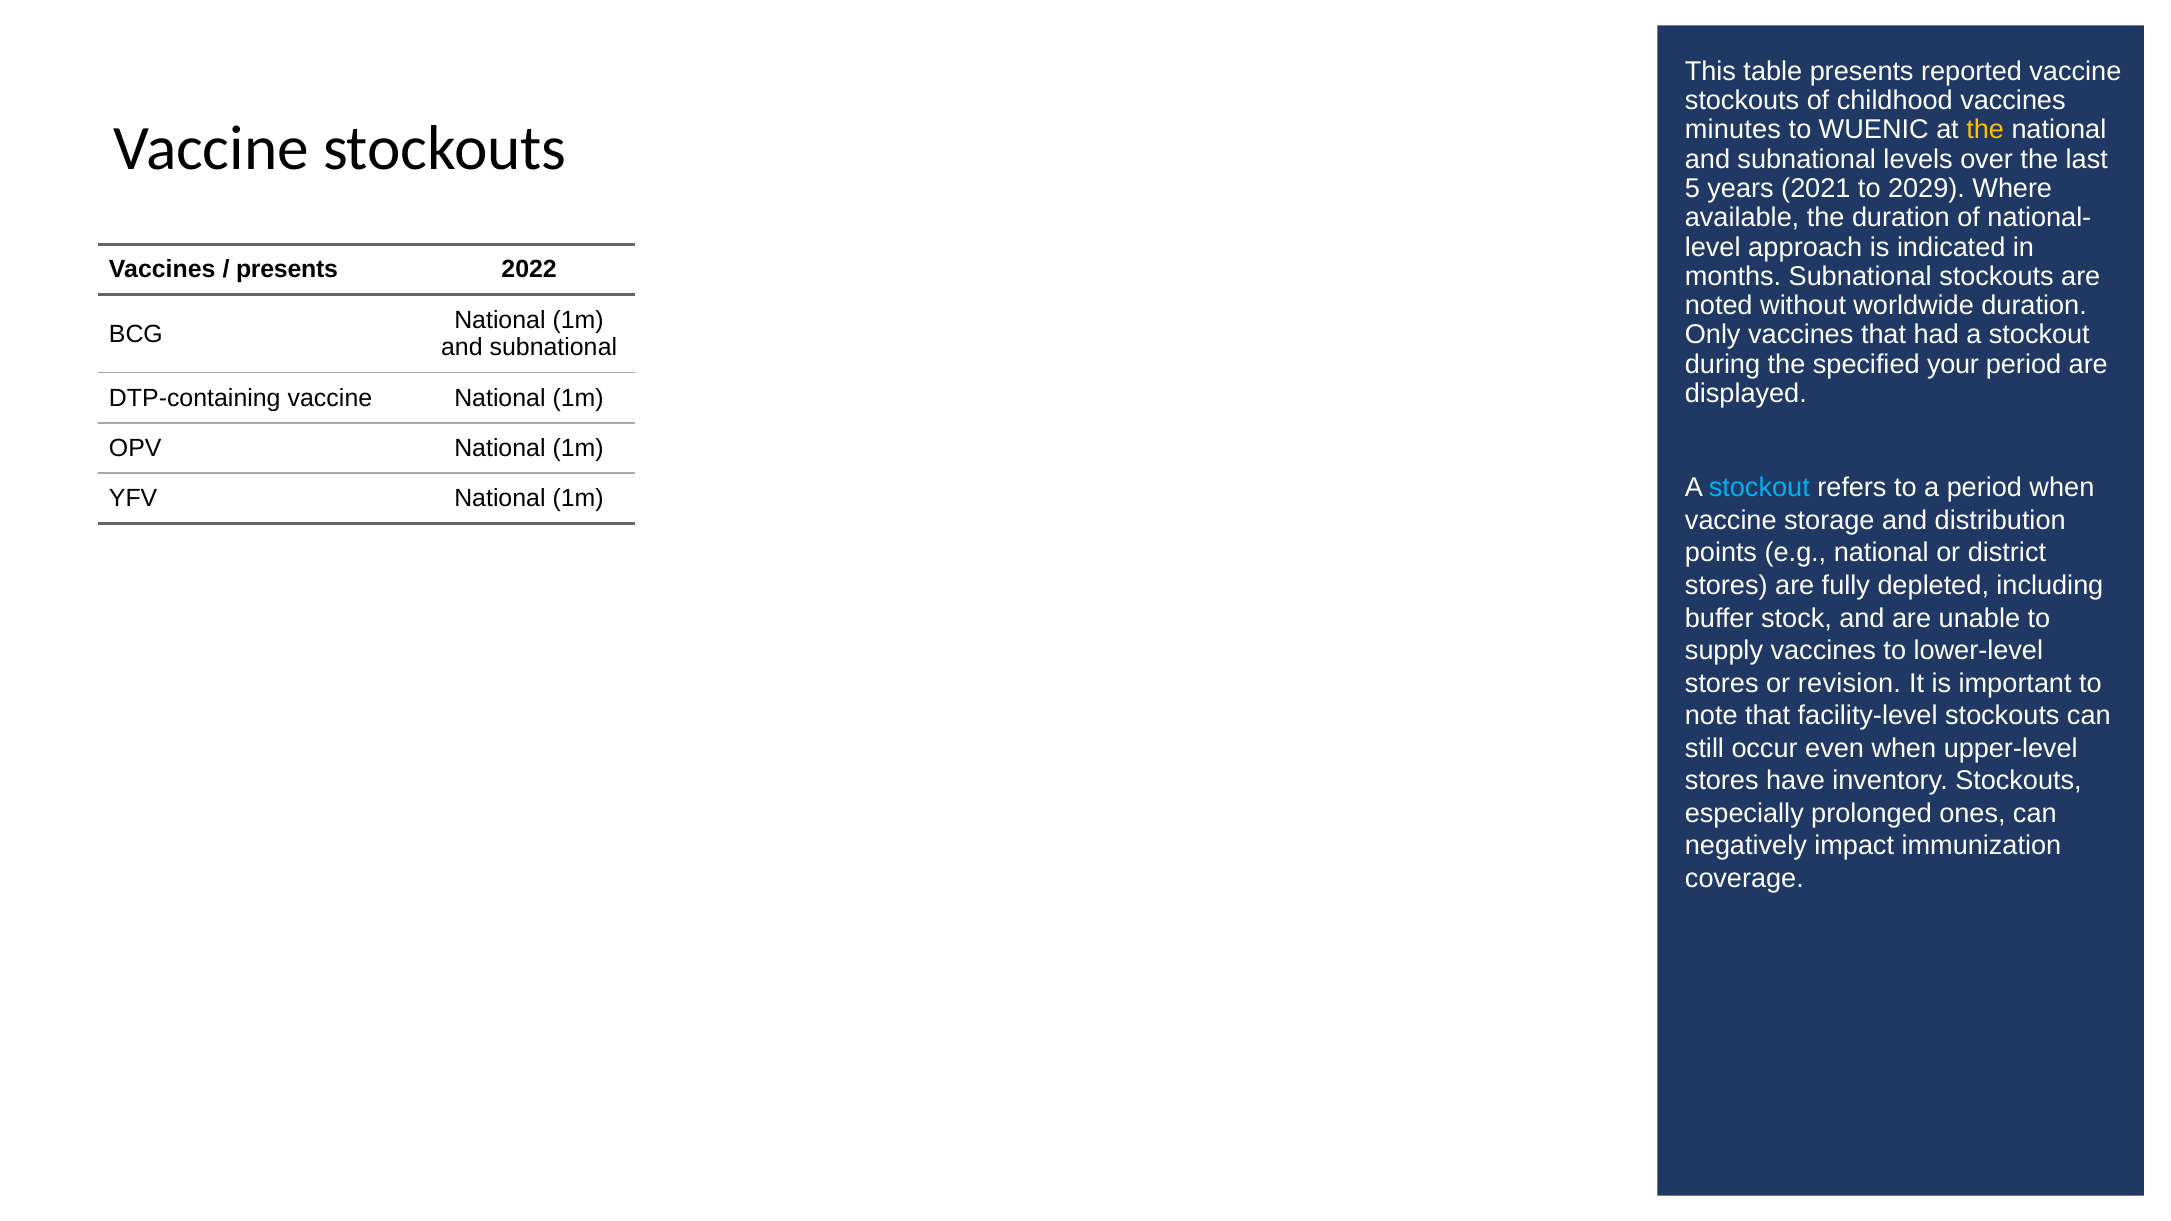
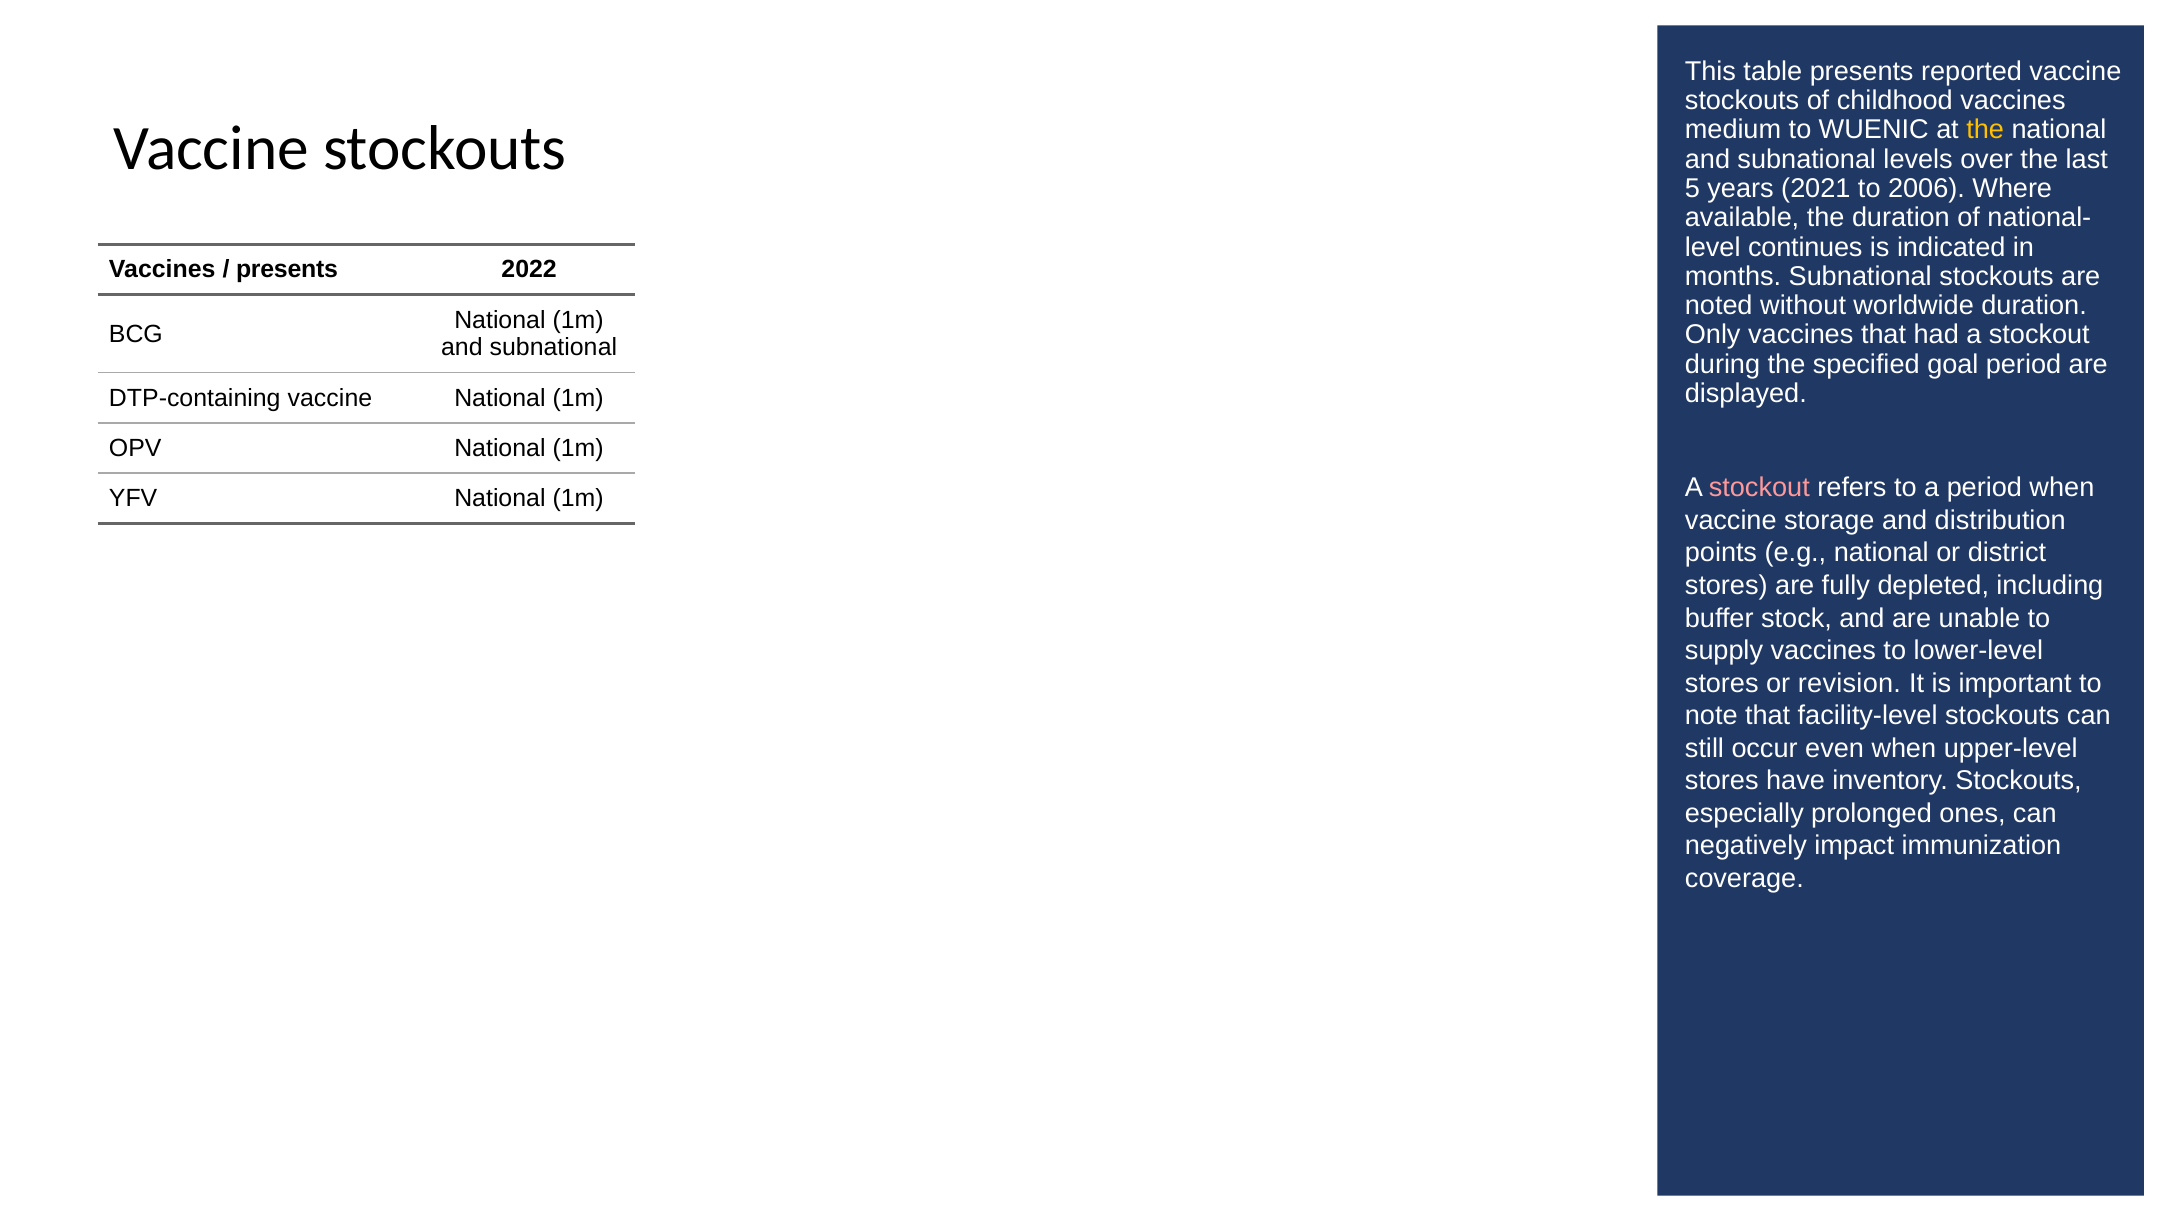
minutes: minutes -> medium
2029: 2029 -> 2006
approach: approach -> continues
your: your -> goal
stockout at (1759, 488) colour: light blue -> pink
